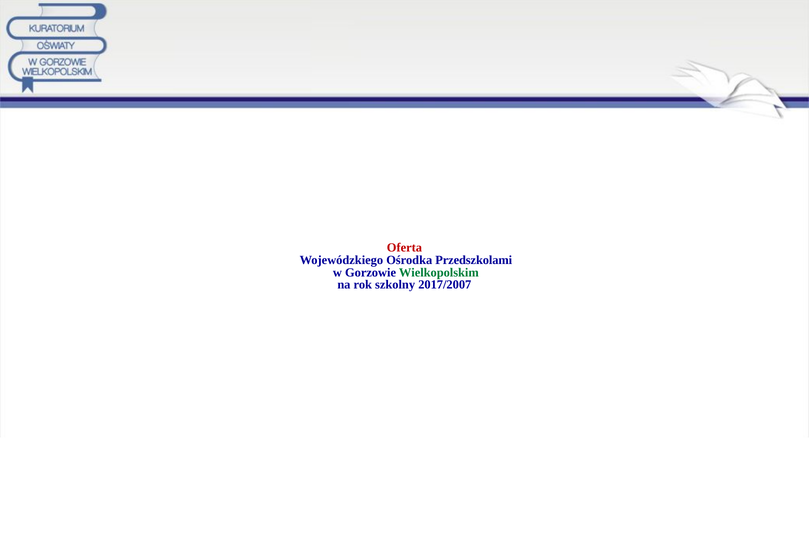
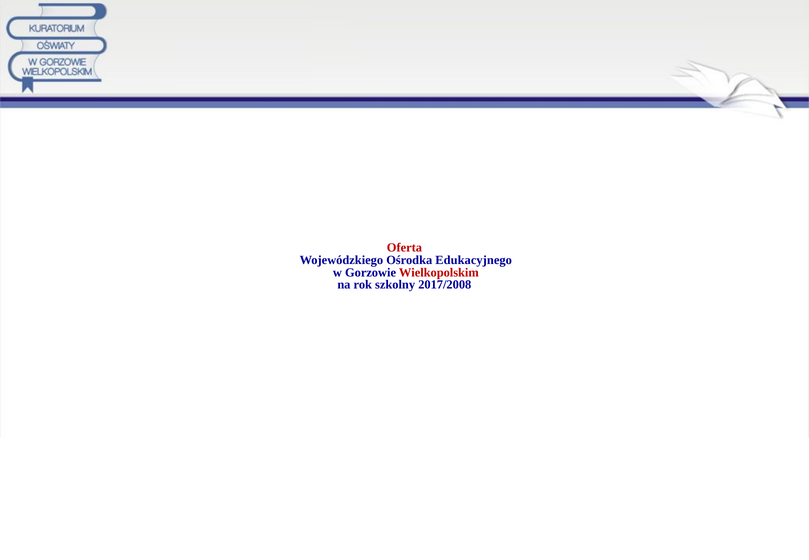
Przedszkolami: Przedszkolami -> Edukacyjnego
Wielkopolskim colour: green -> red
2017/2007: 2017/2007 -> 2017/2008
